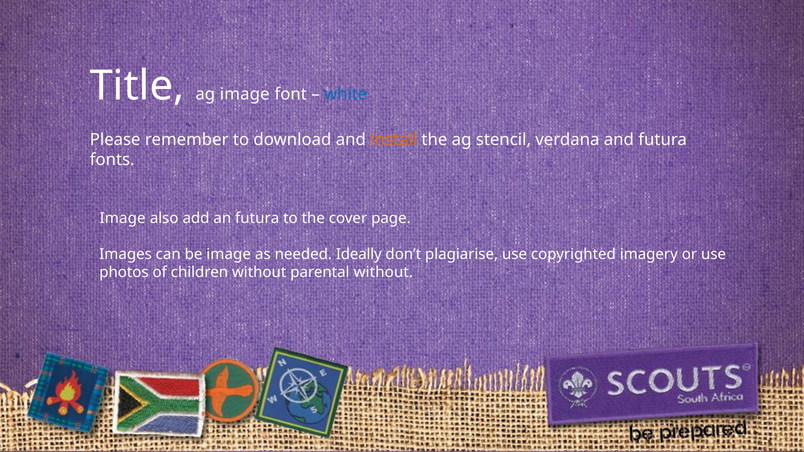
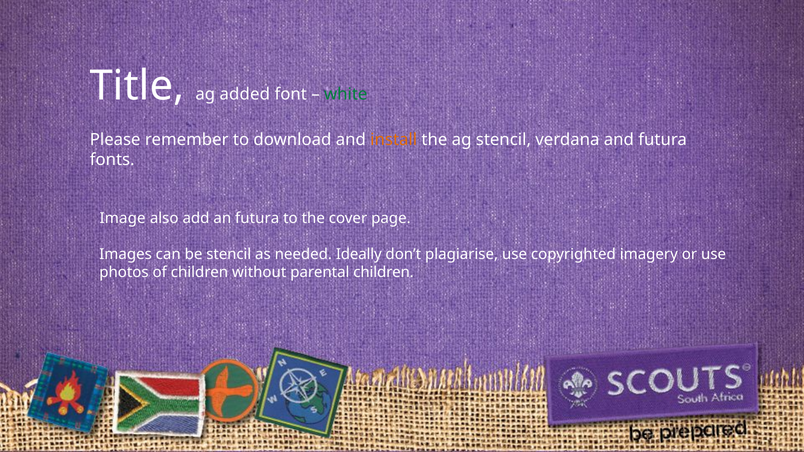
ag image: image -> added
white colour: blue -> green
be image: image -> stencil
parental without: without -> children
